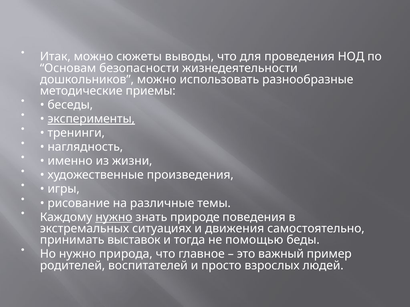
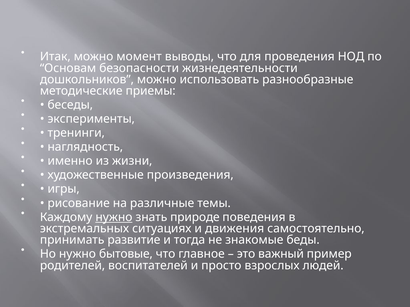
сюжеты: сюжеты -> момент
эксперименты underline: present -> none
выставок: выставок -> развитие
помощью: помощью -> знакомые
природа: природа -> бытовые
